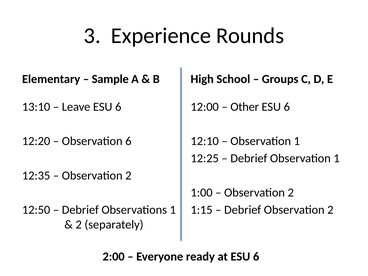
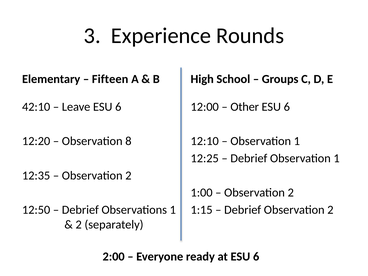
Sample: Sample -> Fifteen
13:10: 13:10 -> 42:10
Observation 6: 6 -> 8
